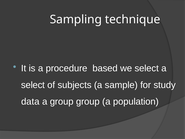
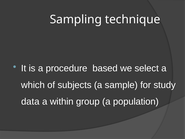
select at (33, 85): select -> which
a group: group -> within
